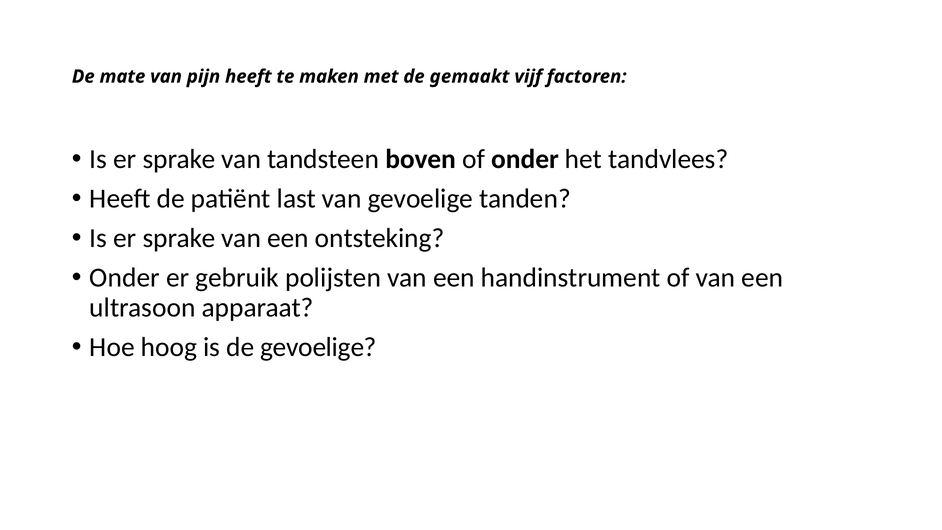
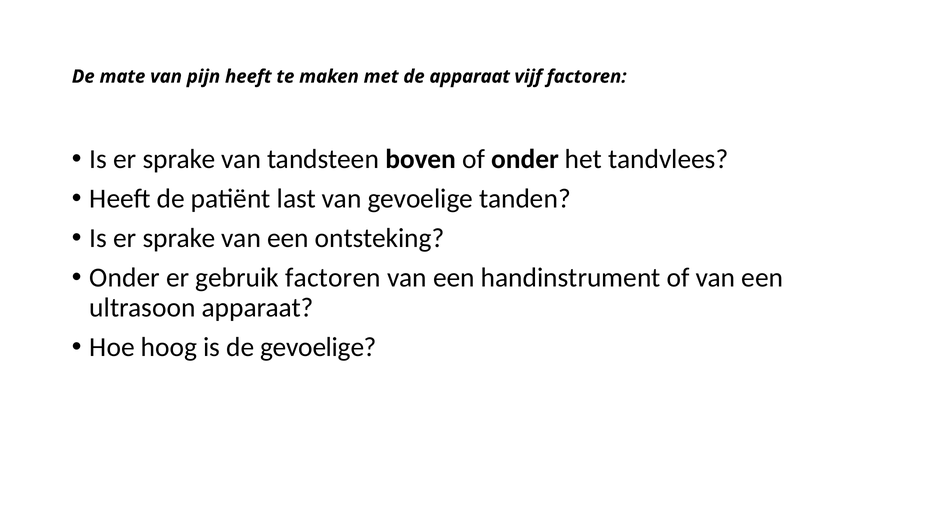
de gemaakt: gemaakt -> apparaat
gebruik polijsten: polijsten -> factoren
